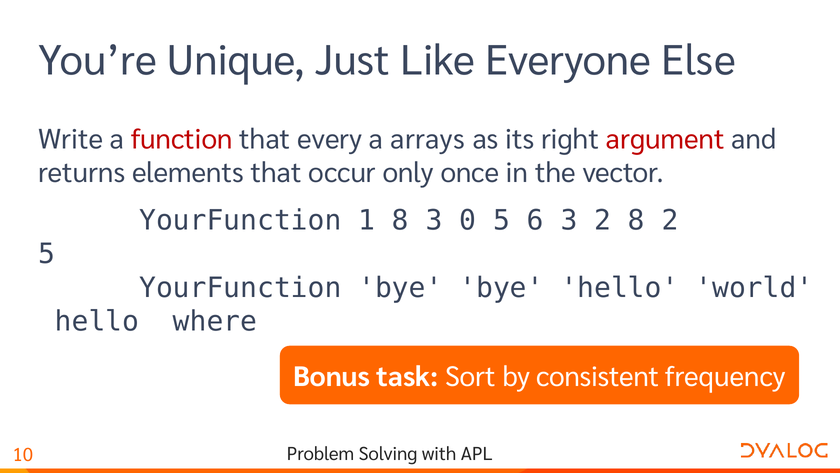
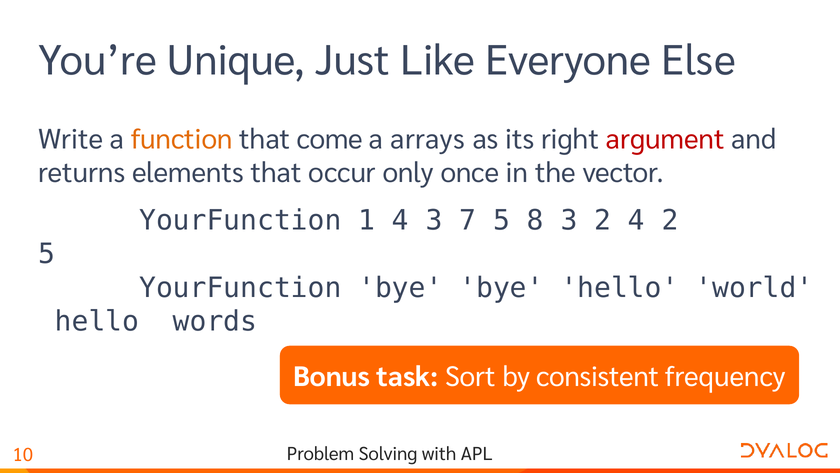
function colour: red -> orange
every: every -> come
1 8: 8 -> 4
0: 0 -> 7
6: 6 -> 8
2 8: 8 -> 4
where: where -> words
